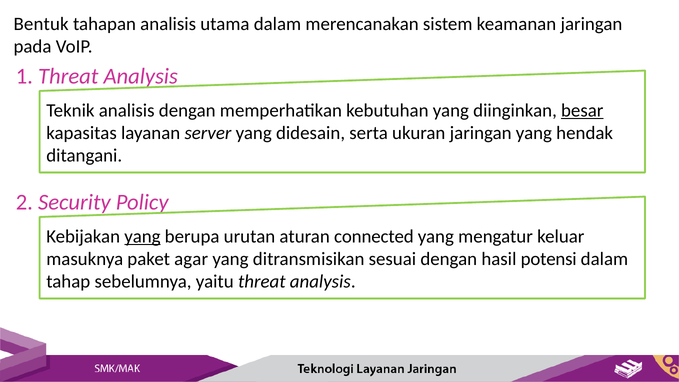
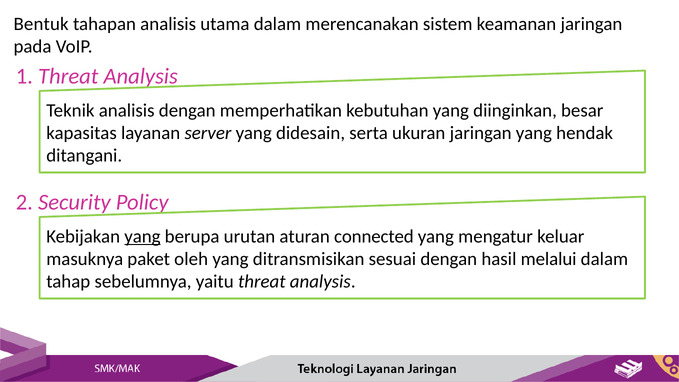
besar underline: present -> none
agar: agar -> oleh
potensi: potensi -> melalui
